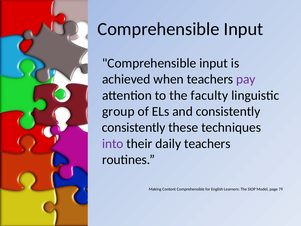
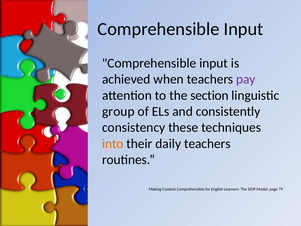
faculty: faculty -> section
consistently at (134, 127): consistently -> consistency
into colour: purple -> orange
